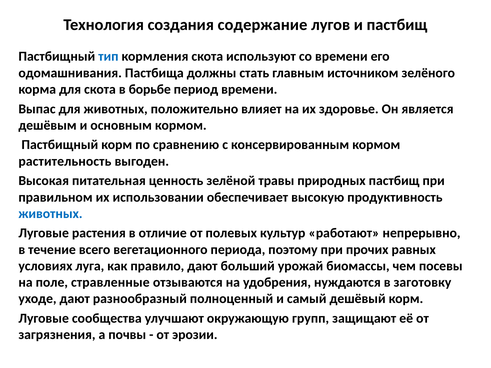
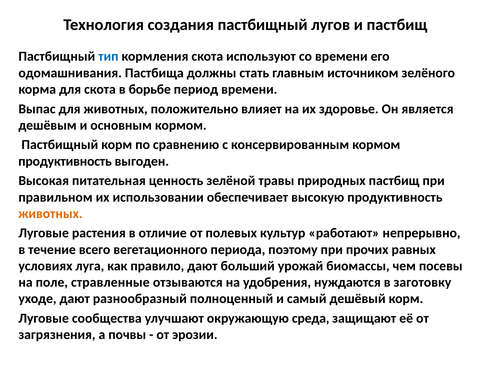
создания содержание: содержание -> пастбищный
растительность at (65, 161): растительность -> продуктивность
животных at (50, 214) colour: blue -> orange
групп: групп -> среда
